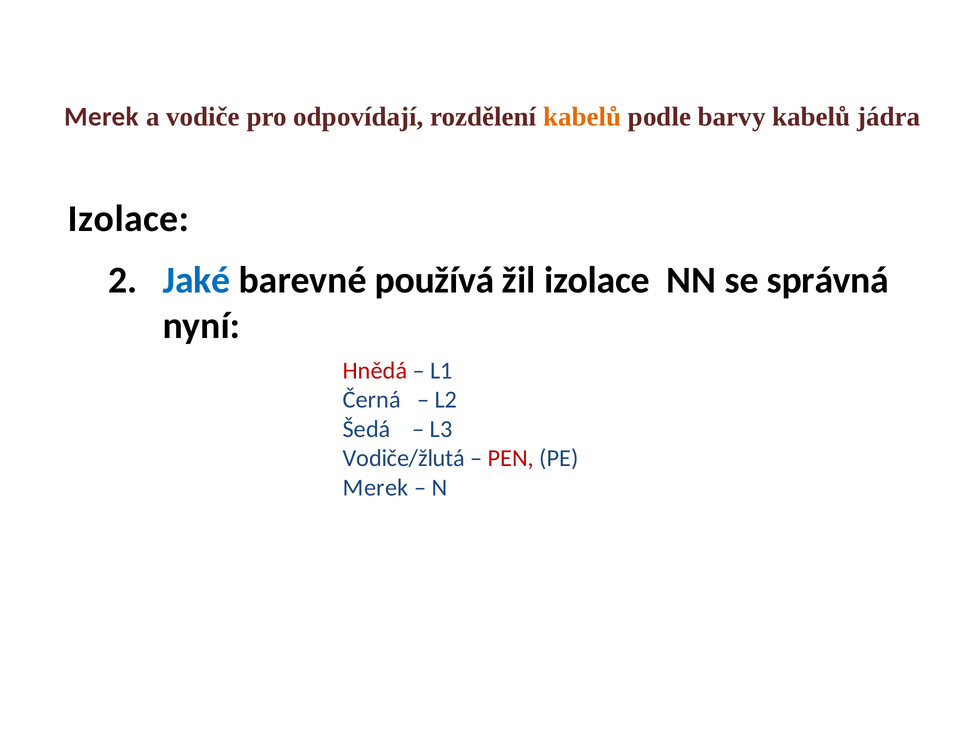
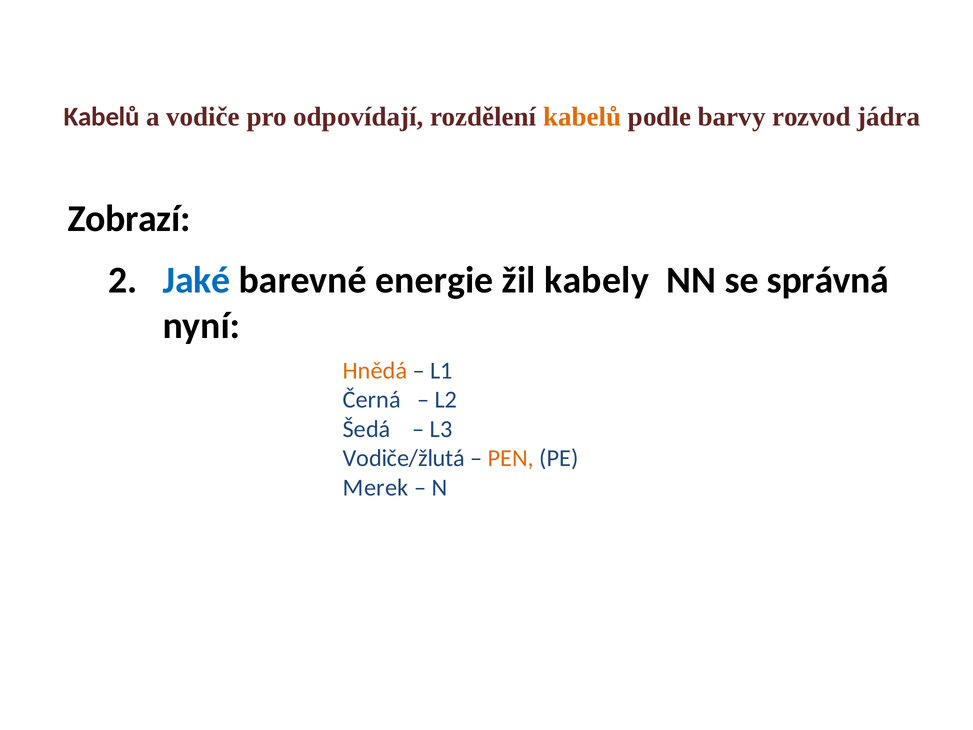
Merek at (101, 117): Merek -> Kabelů
barvy kabelů: kabelů -> rozvod
Izolace at (129, 219): Izolace -> Zobrazí
používá: používá -> energie
žil izolace: izolace -> kabely
Hnědá colour: red -> orange
PEN colour: red -> orange
